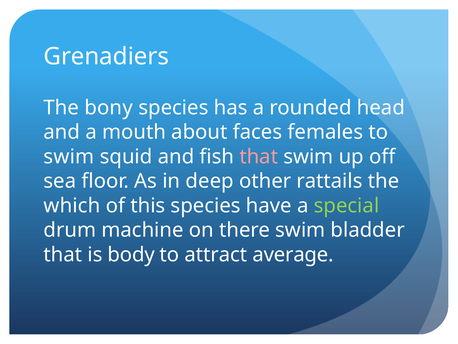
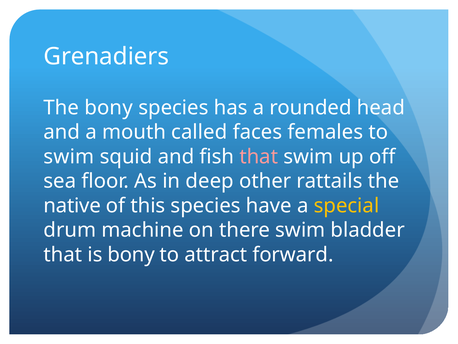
about: about -> called
which: which -> native
special colour: light green -> yellow
is body: body -> bony
average: average -> forward
